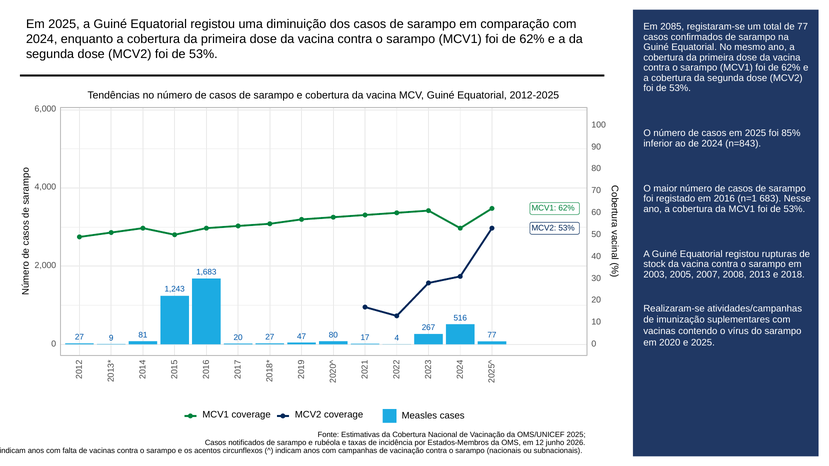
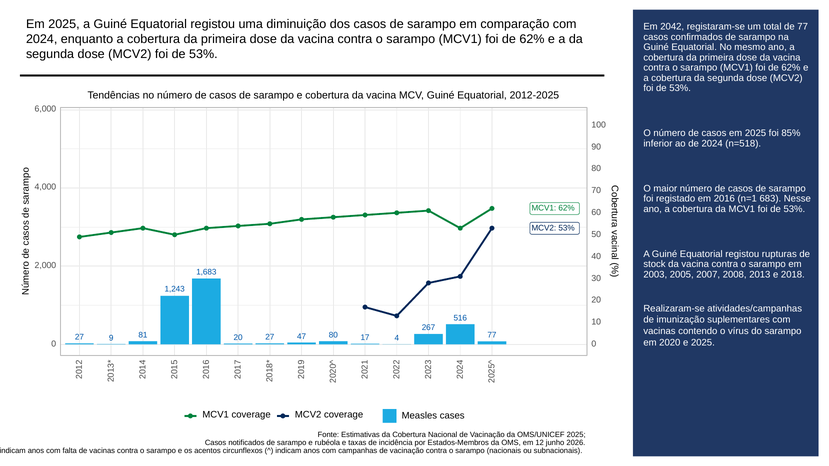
2085: 2085 -> 2042
n=843: n=843 -> n=518
